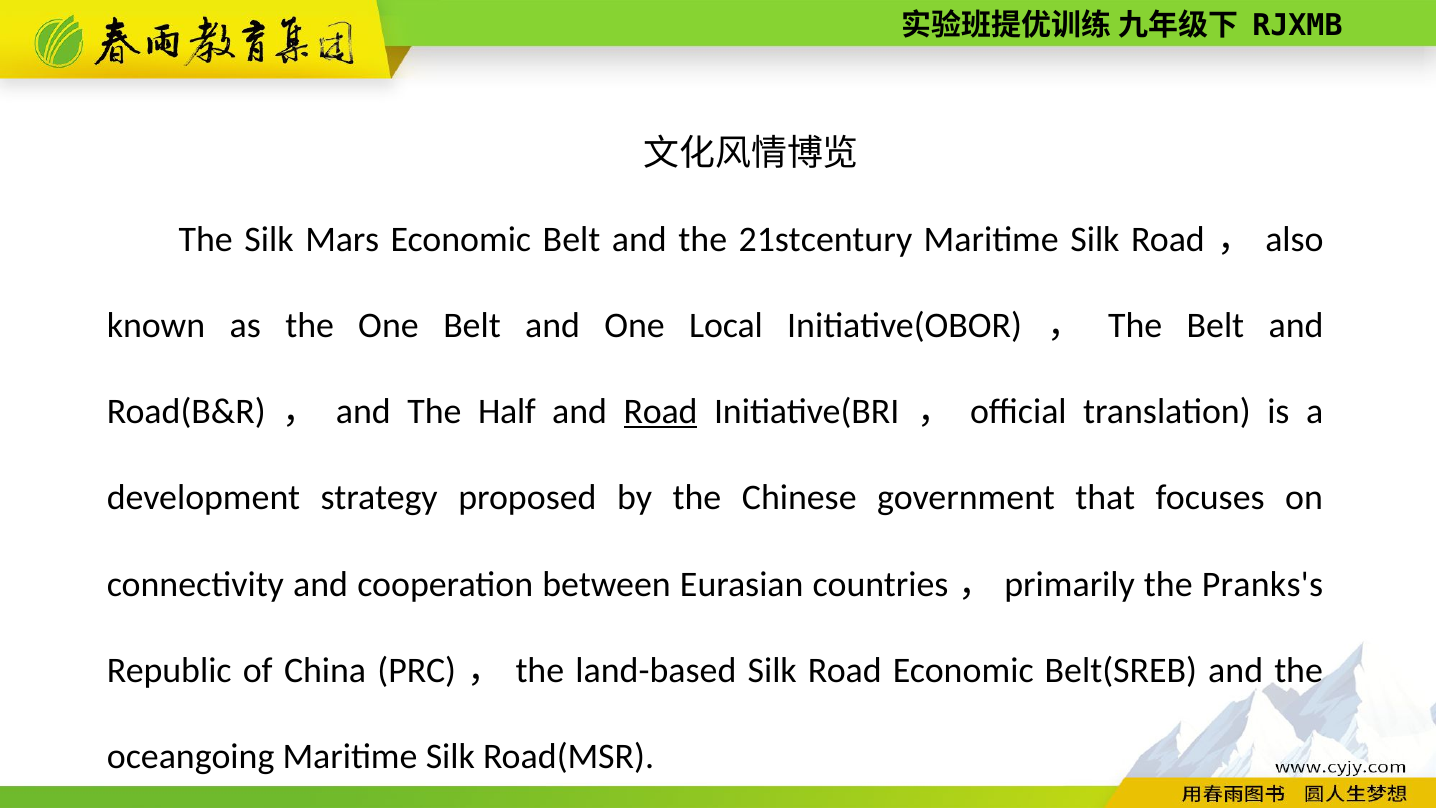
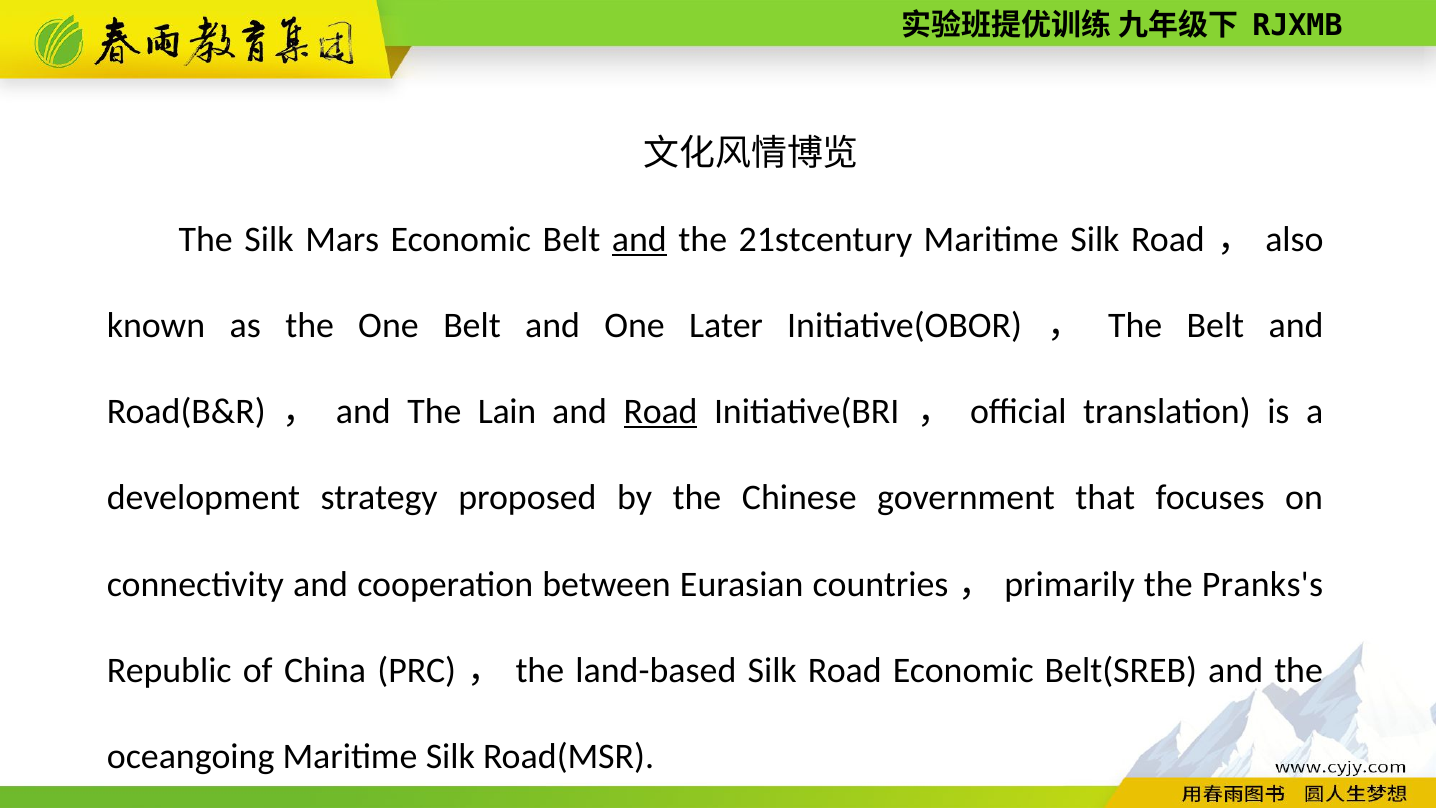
and at (639, 239) underline: none -> present
Local: Local -> Later
Half: Half -> Lain
